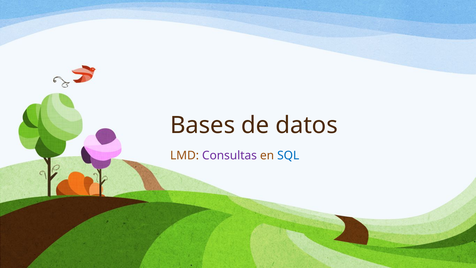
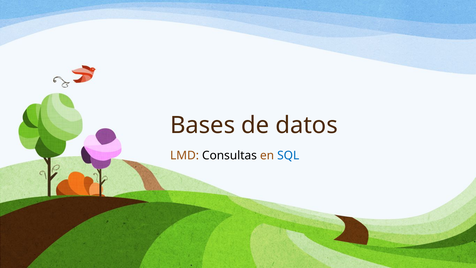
Consultas colour: purple -> black
